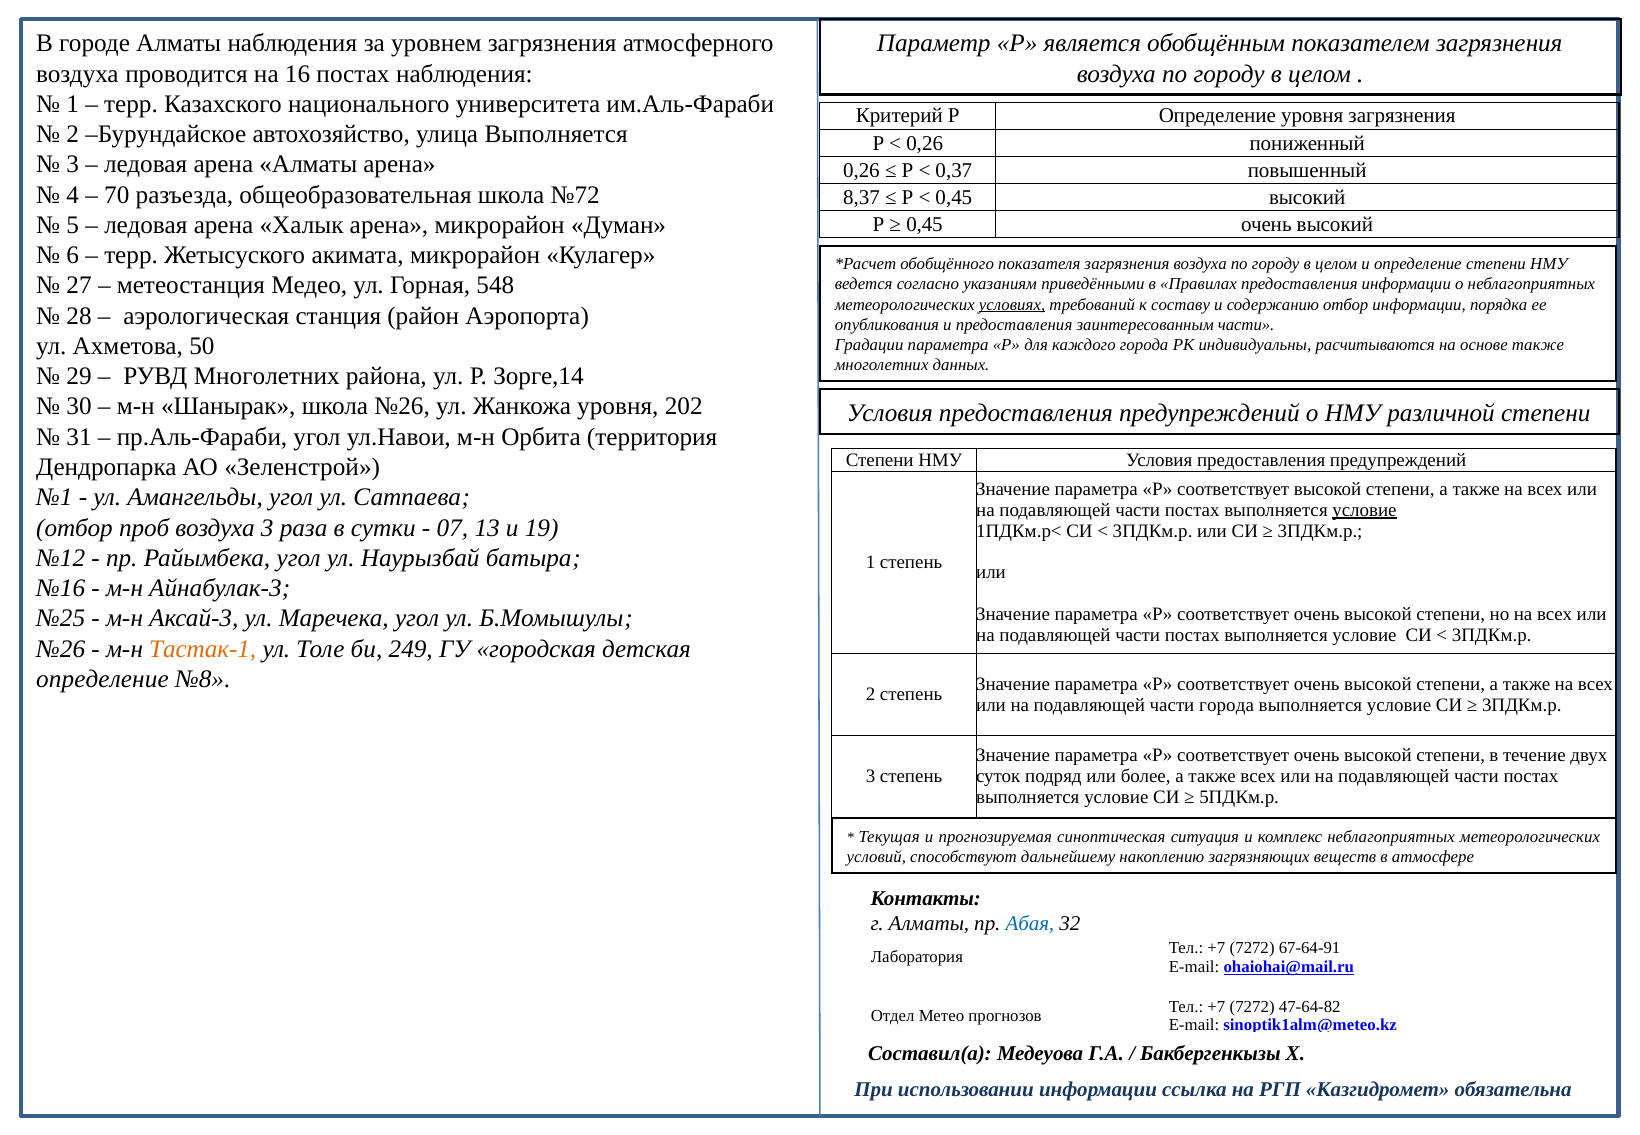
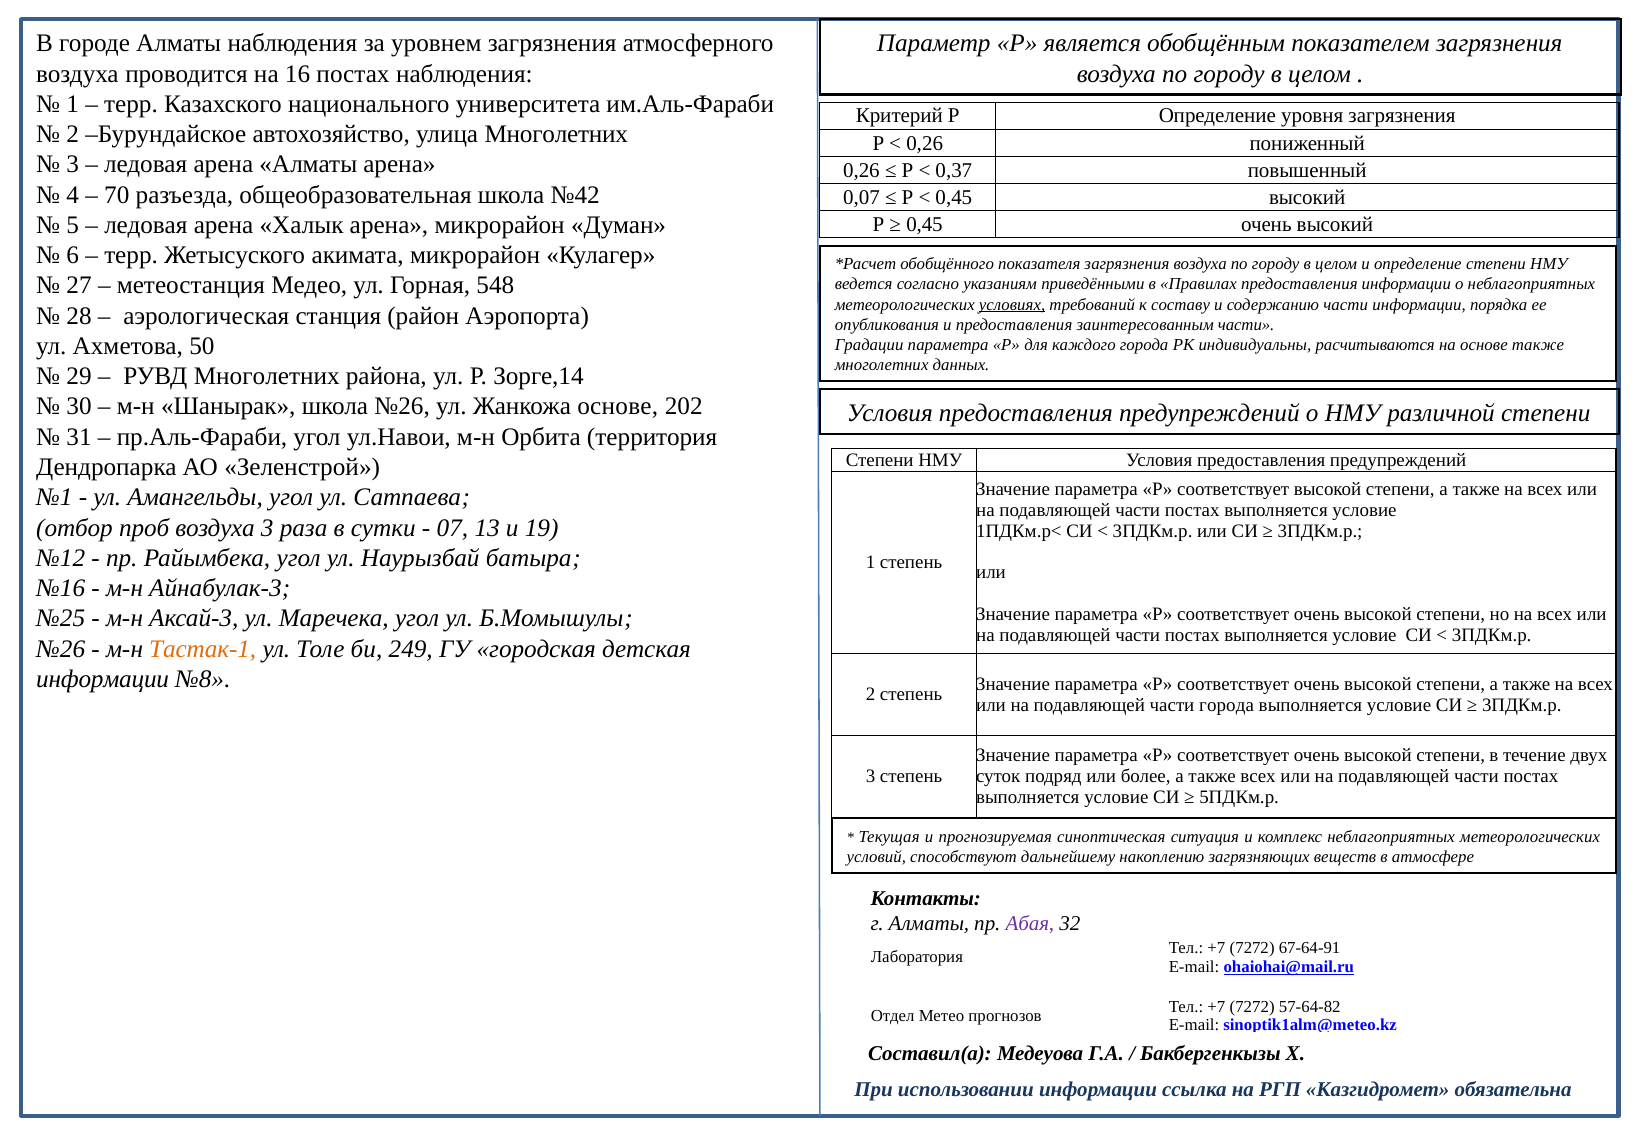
улица Выполняется: Выполняется -> Многолетних
№72: №72 -> №42
8,37: 8,37 -> 0,07
содержанию отбор: отбор -> части
Жанкожа уровня: уровня -> основе
условие at (1364, 510) underline: present -> none
определение at (102, 679): определение -> информации
Абая colour: blue -> purple
47-64-82: 47-64-82 -> 57-64-82
